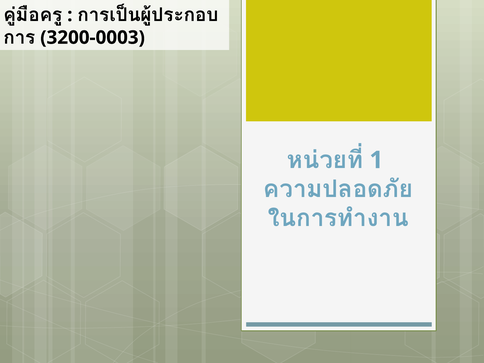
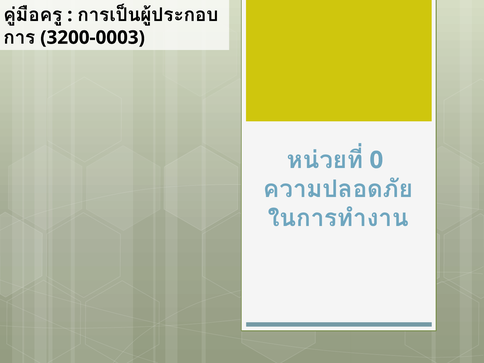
1: 1 -> 0
